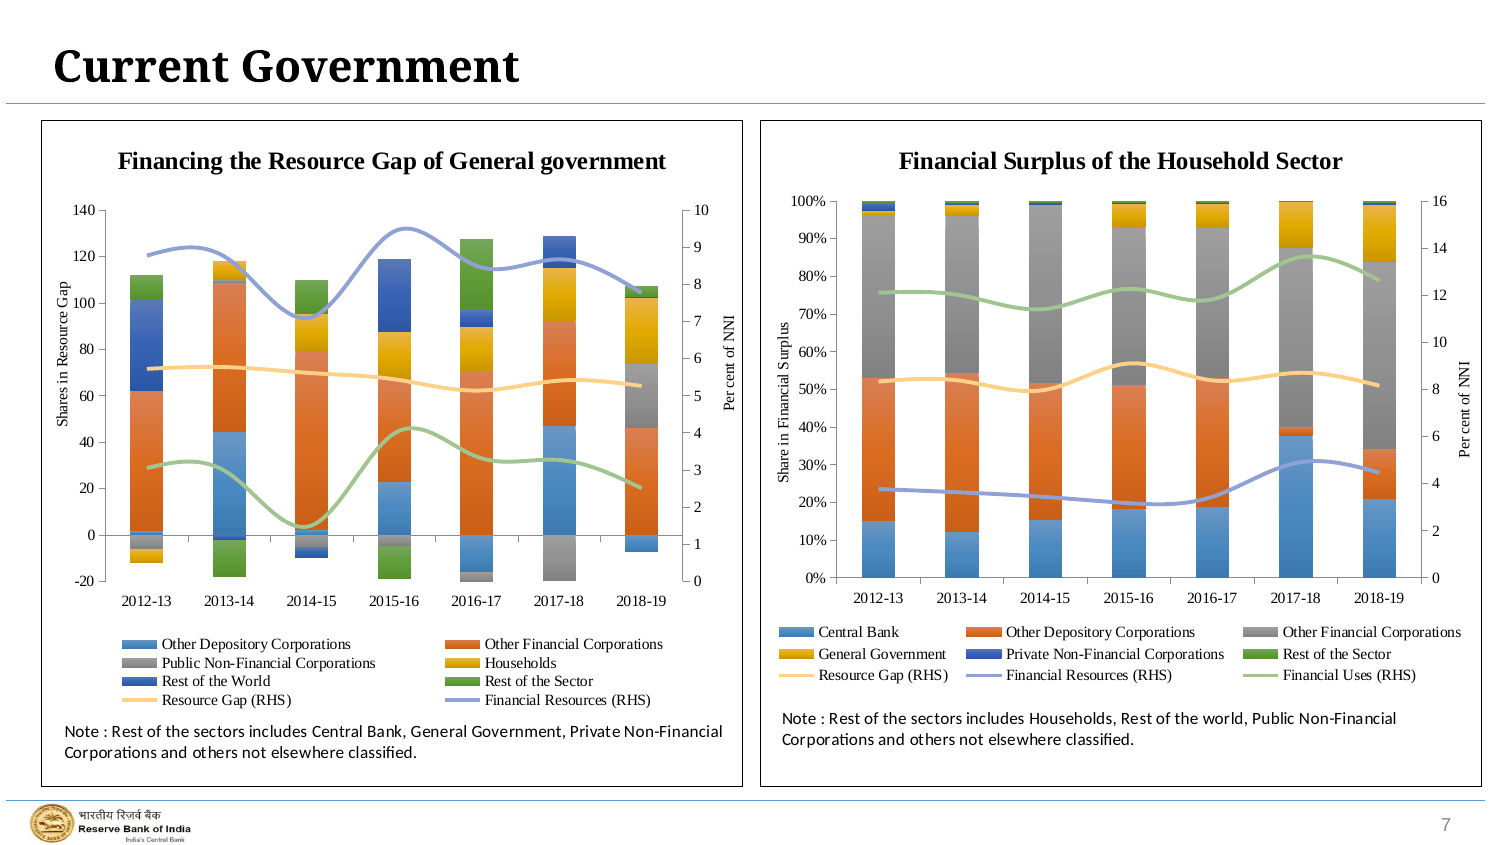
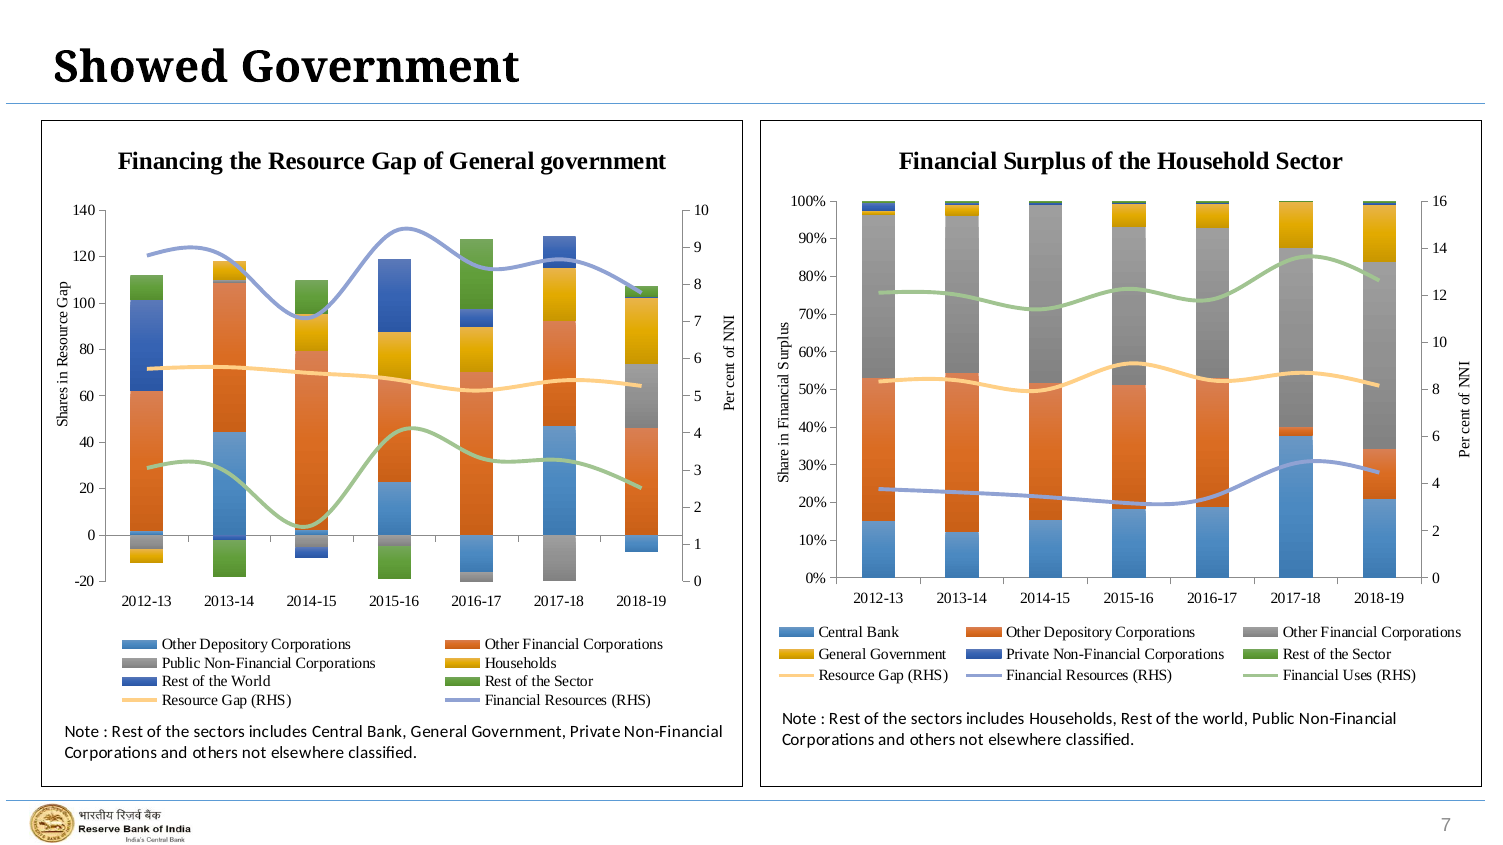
Current: Current -> Showed
